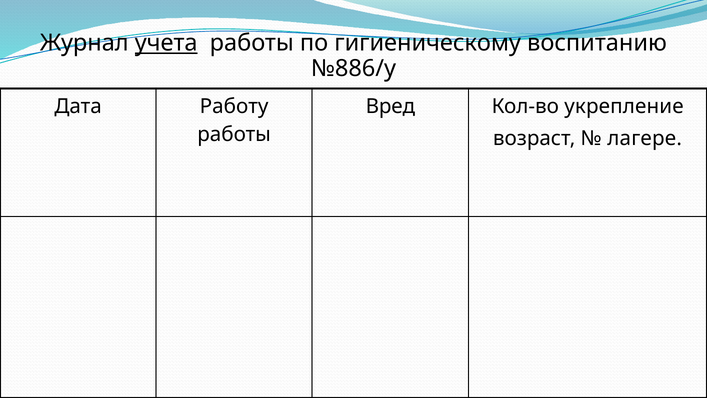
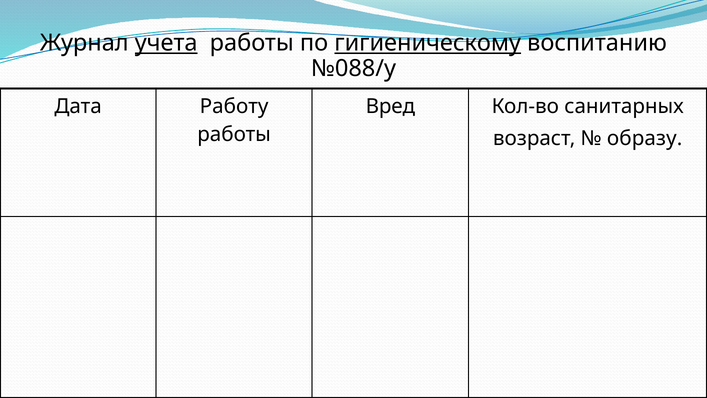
гигиеническому underline: none -> present
№886/у: №886/у -> №088/у
укрепление: укрепление -> санитарных
лагере: лагере -> образу
